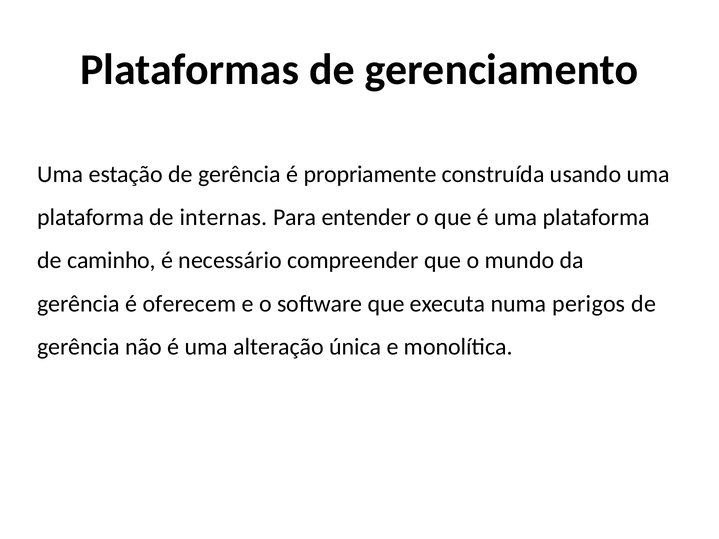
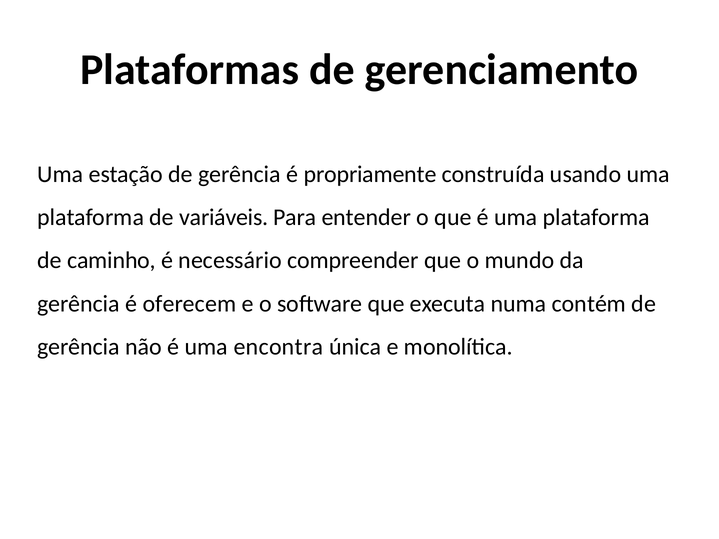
internas: internas -> variáveis
perigos: perigos -> contém
alteração: alteração -> encontra
